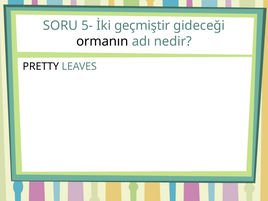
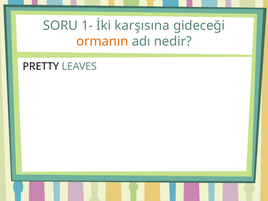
5-: 5- -> 1-
geçmiştir: geçmiştir -> karşısına
ormanın colour: black -> orange
